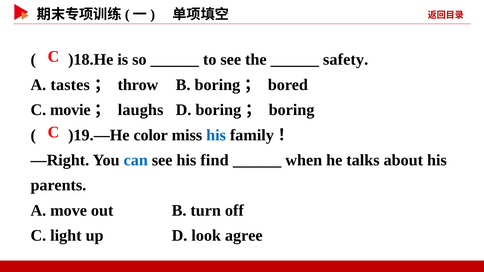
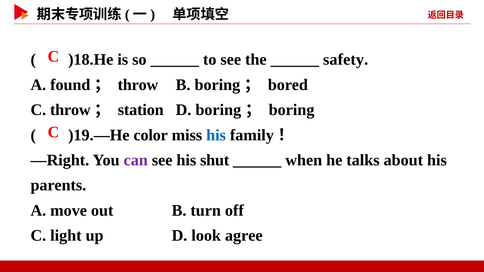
tastes: tastes -> found
C movie: movie -> throw
laughs: laughs -> station
can colour: blue -> purple
find: find -> shut
